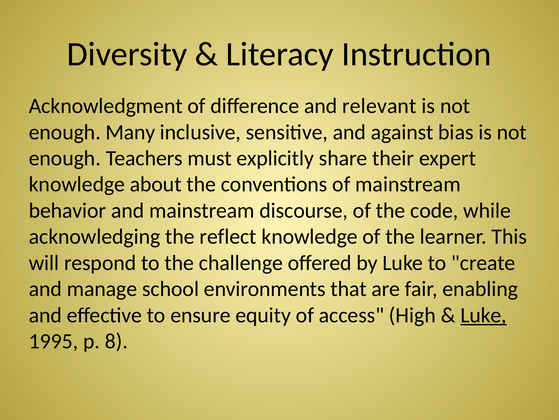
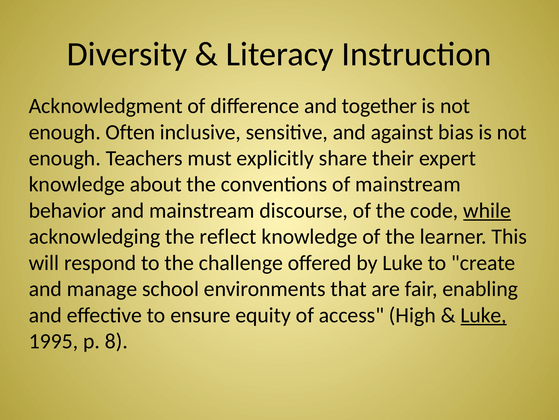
relevant: relevant -> together
Many: Many -> Often
while underline: none -> present
